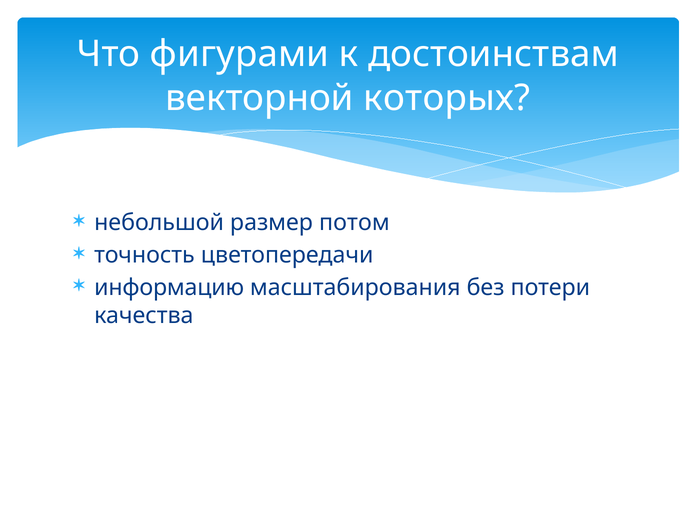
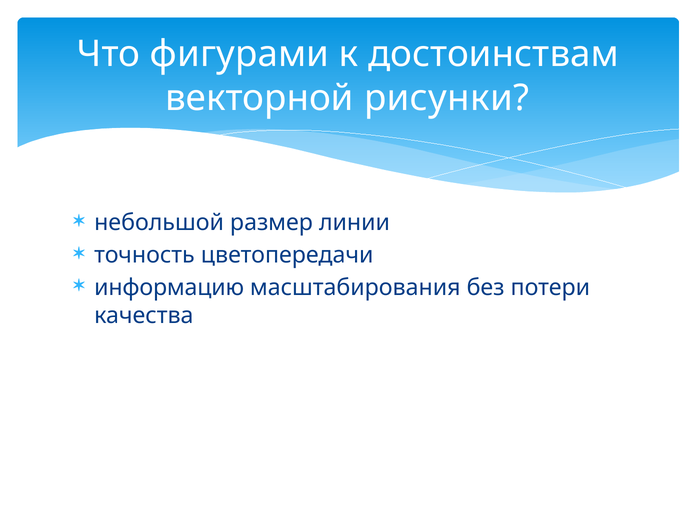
которых: которых -> рисунки
потом: потом -> линии
